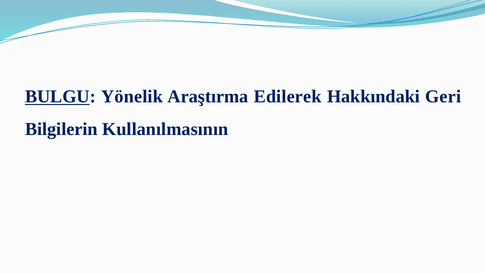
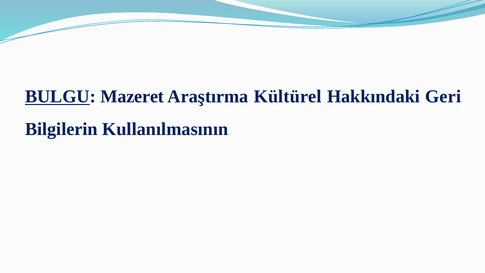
Yönelik: Yönelik -> Mazeret
Edilerek: Edilerek -> Kültürel
